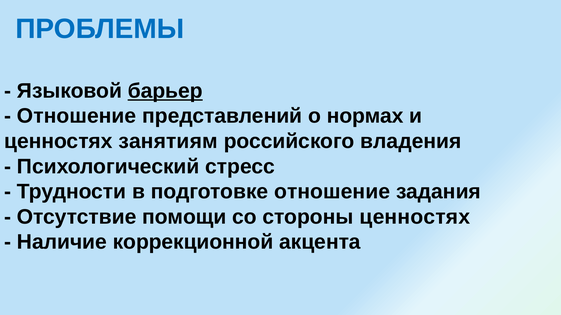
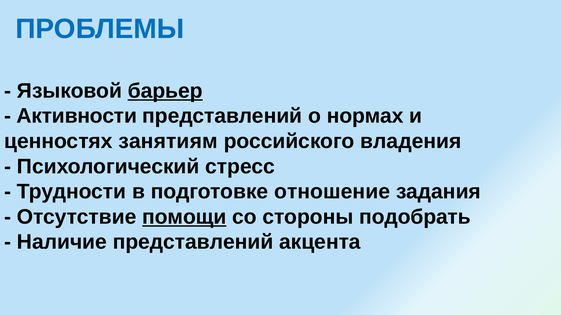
Отношение at (77, 116): Отношение -> Активности
помощи underline: none -> present
стороны ценностях: ценностях -> подобрать
Наличие коррекционной: коррекционной -> представлений
